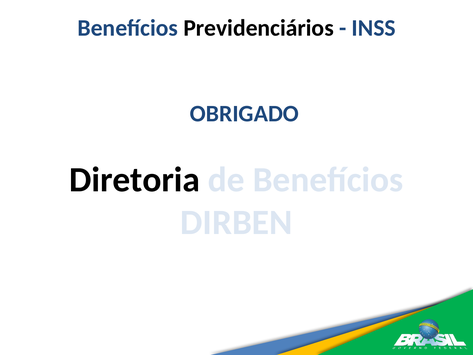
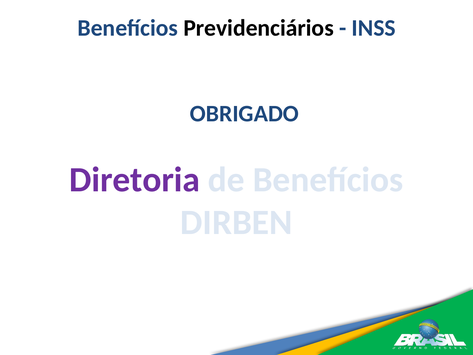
Diretoria colour: black -> purple
